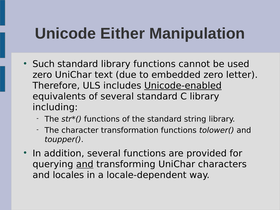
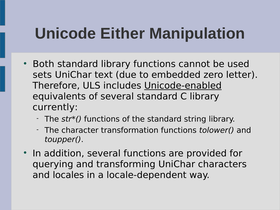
Such: Such -> Both
zero at (42, 75): zero -> sets
including: including -> currently
and at (85, 164) underline: present -> none
